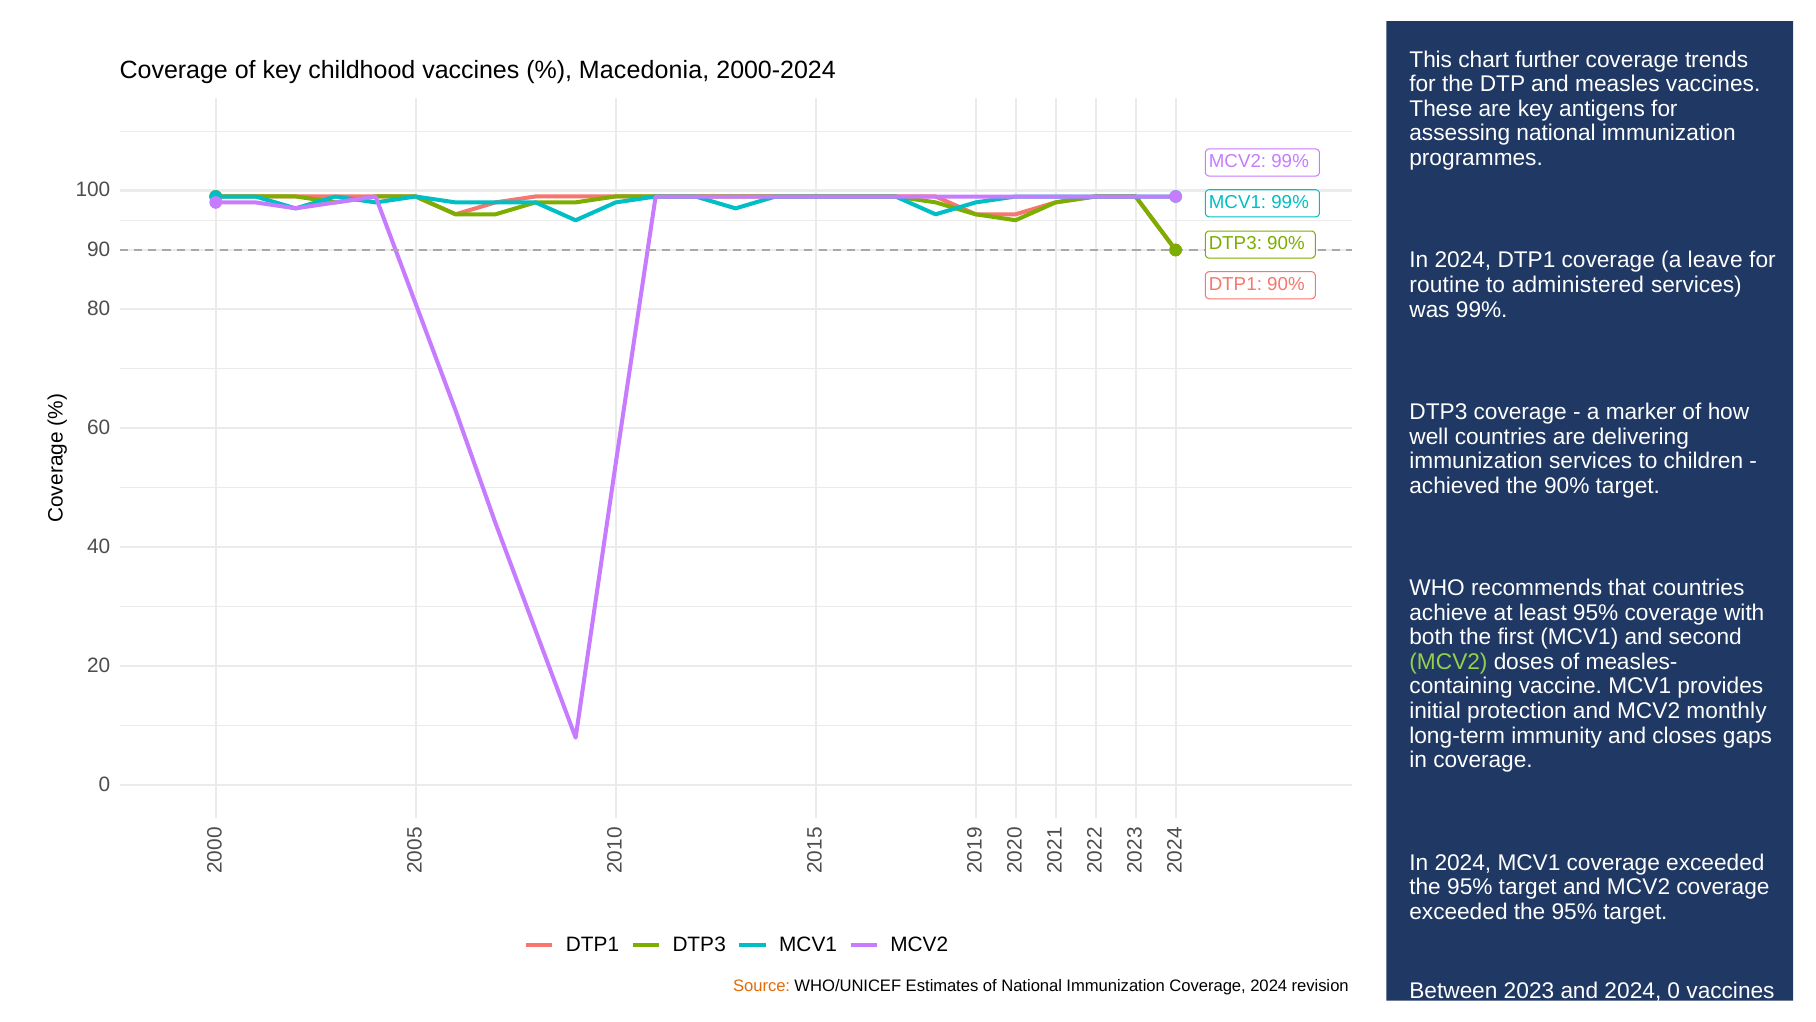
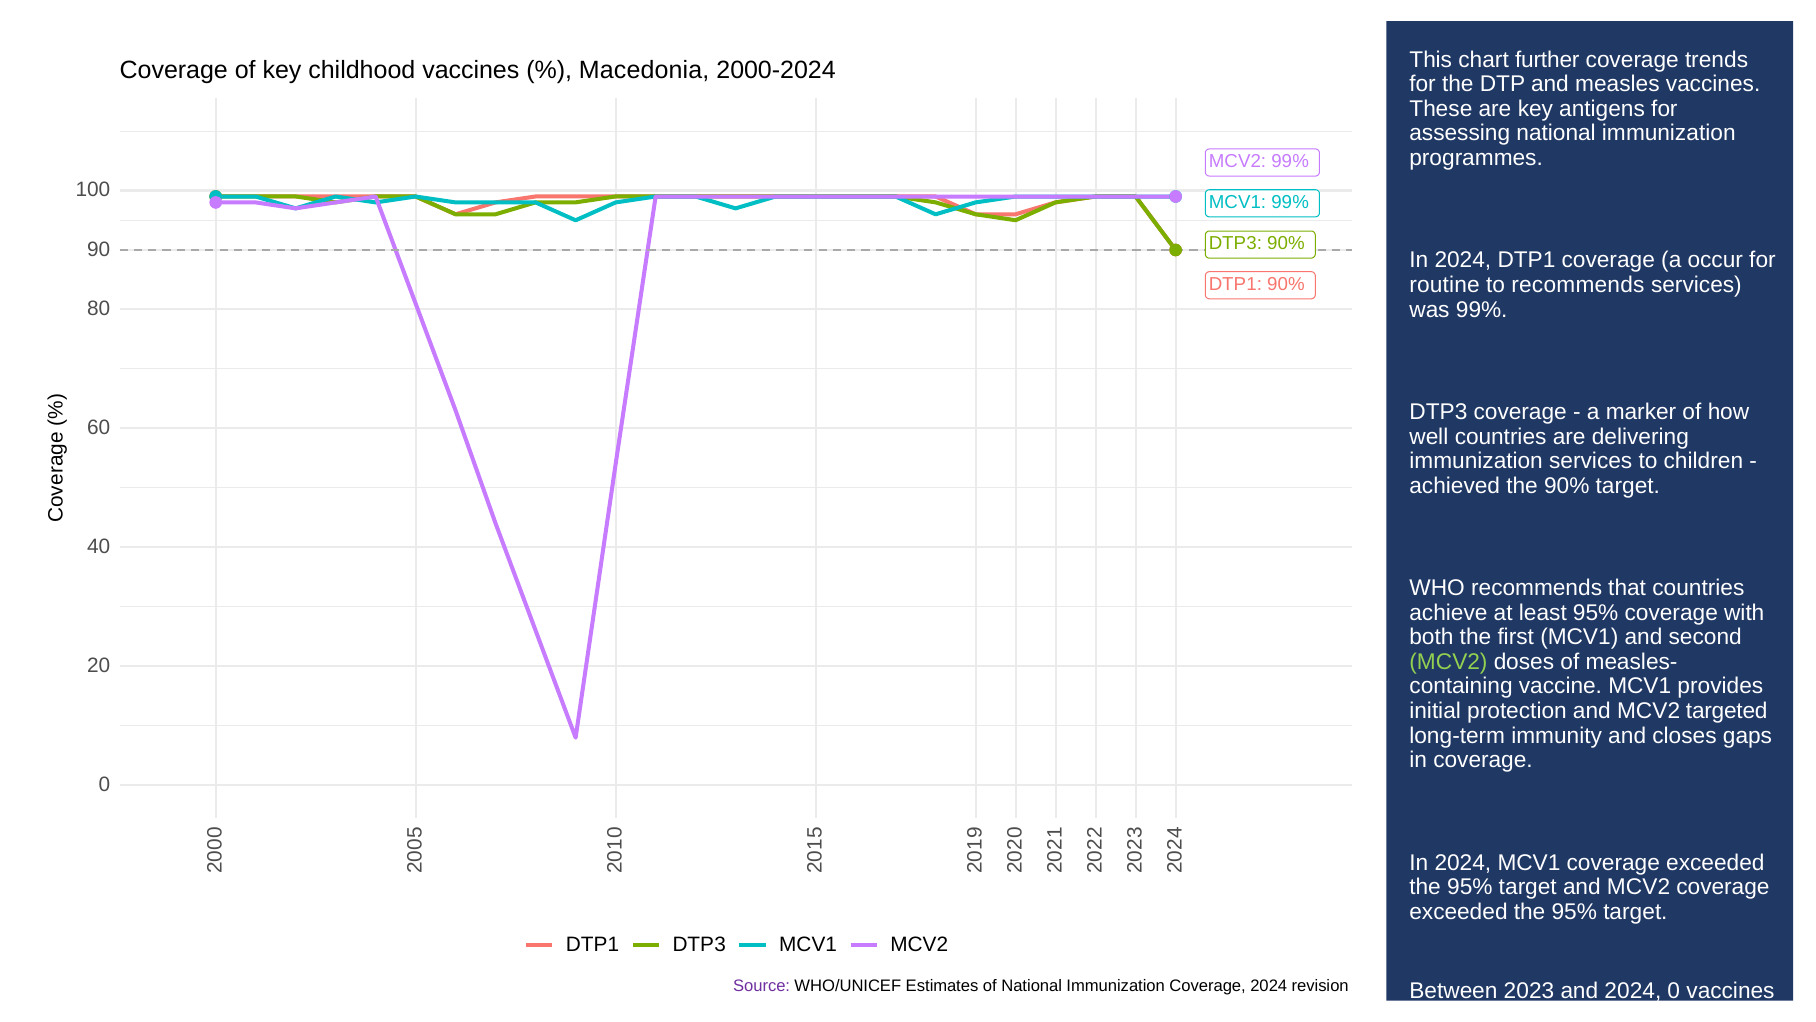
leave: leave -> occur
to administered: administered -> recommends
monthly: monthly -> targeted
Source colour: orange -> purple
